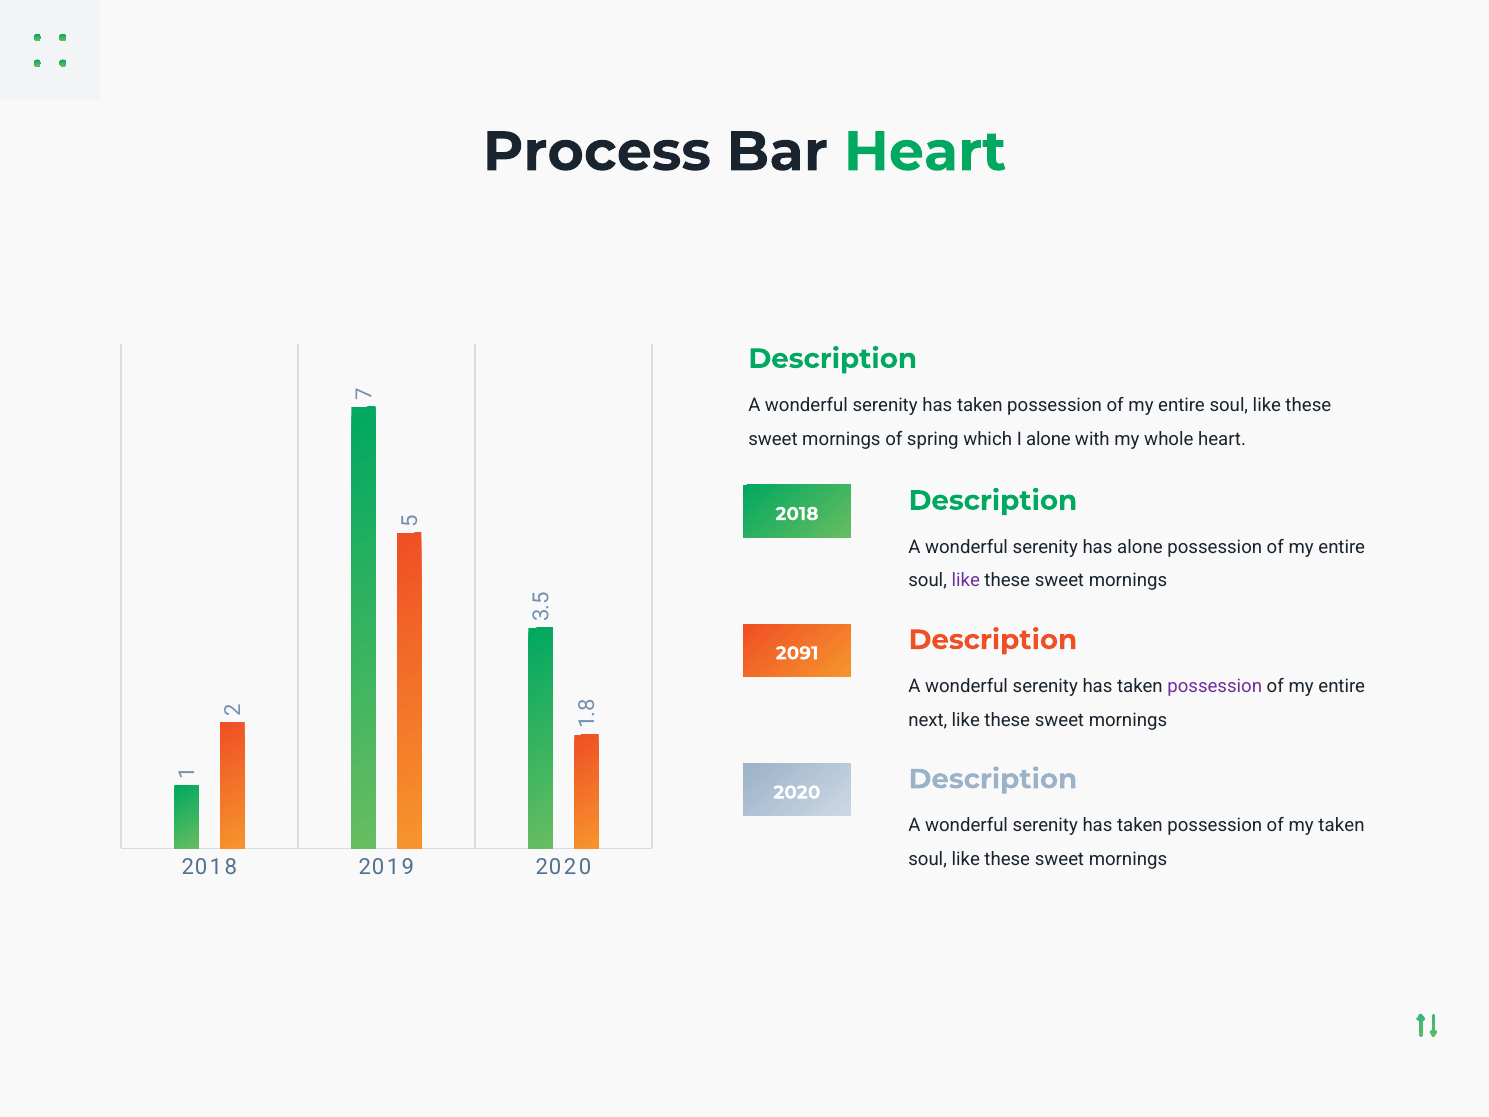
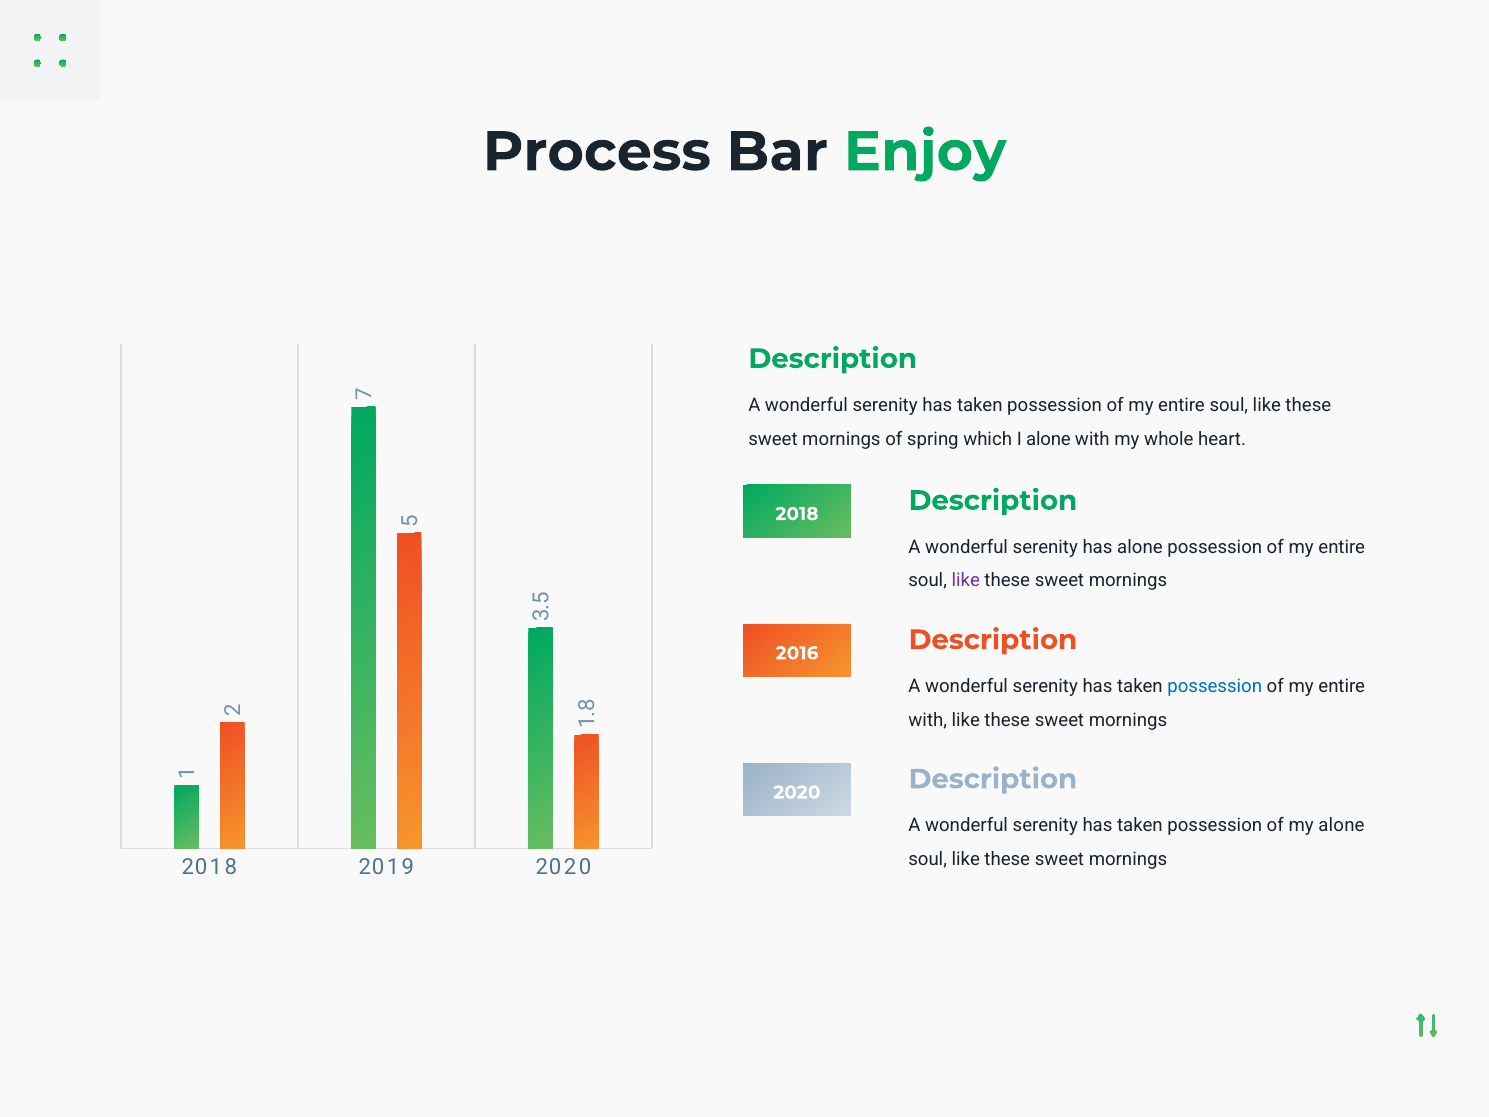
Bar Heart: Heart -> Enjoy
2091: 2091 -> 2016
possession at (1215, 686) colour: purple -> blue
next at (928, 720): next -> with
my taken: taken -> alone
